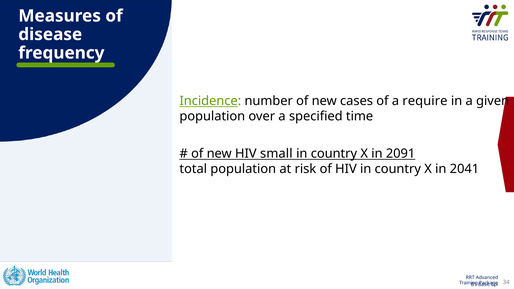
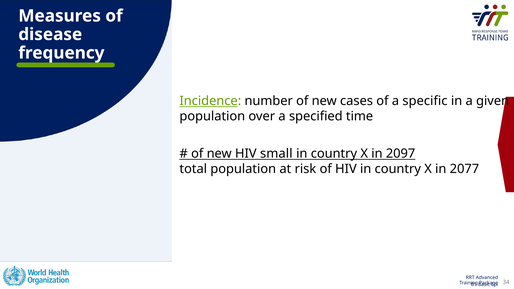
require: require -> specific
2091: 2091 -> 2097
2041: 2041 -> 2077
